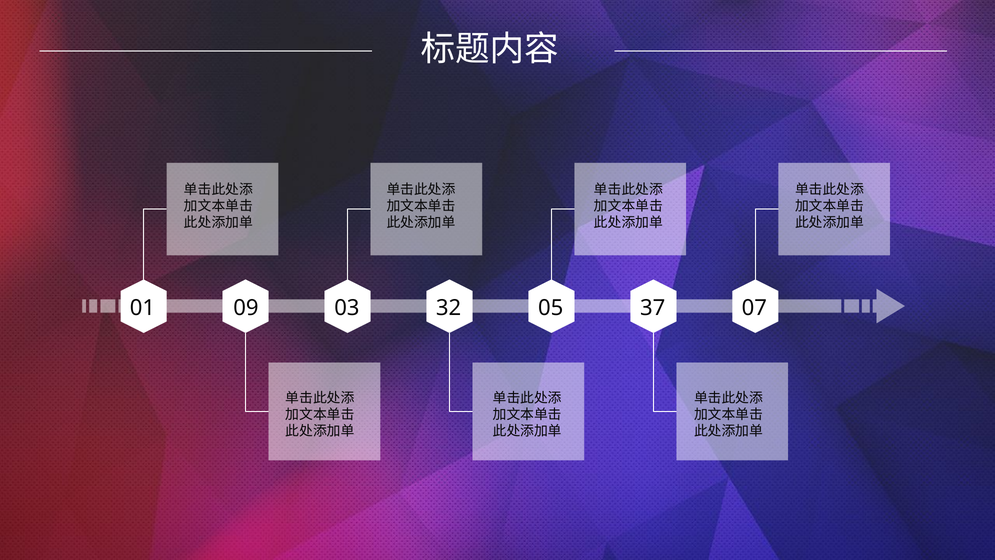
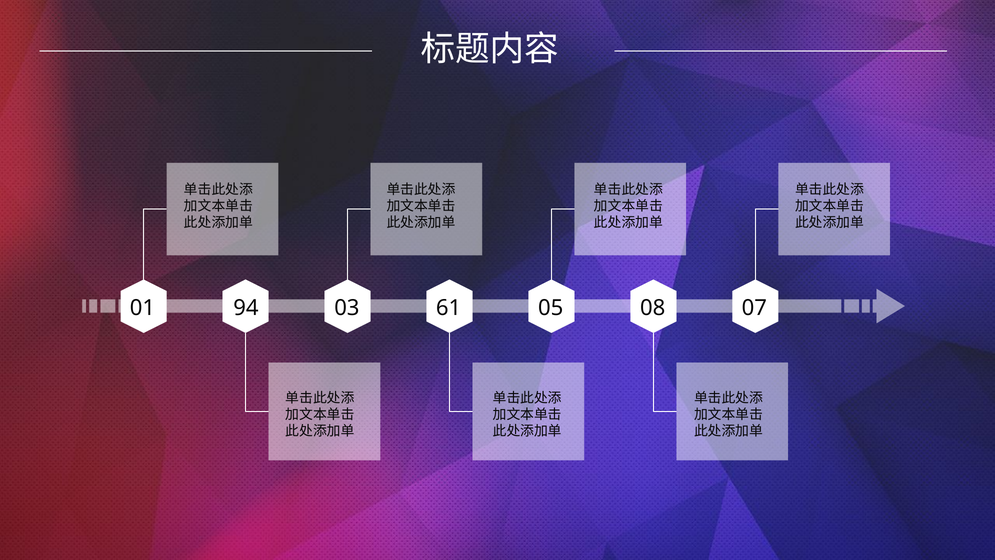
09: 09 -> 94
32: 32 -> 61
37: 37 -> 08
